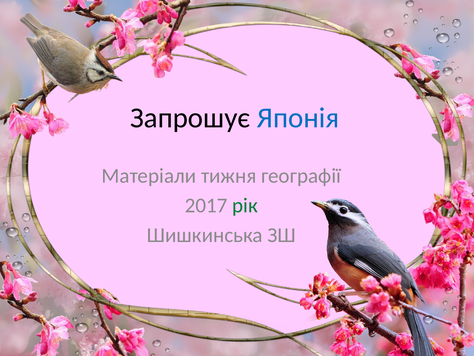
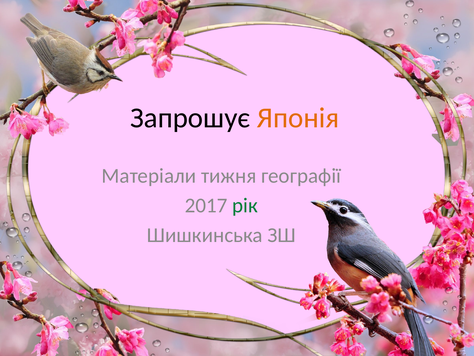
Японія colour: blue -> orange
